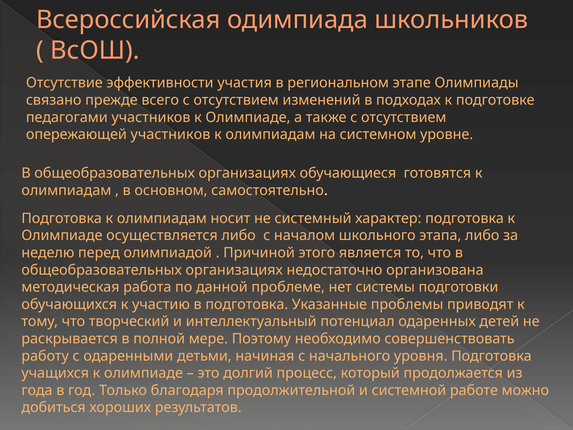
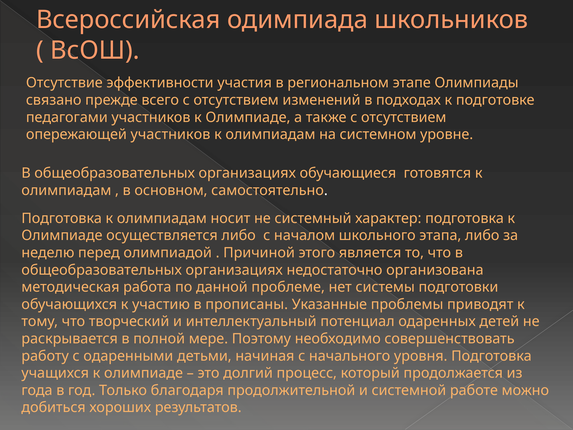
в подготовка: подготовка -> прописаны
